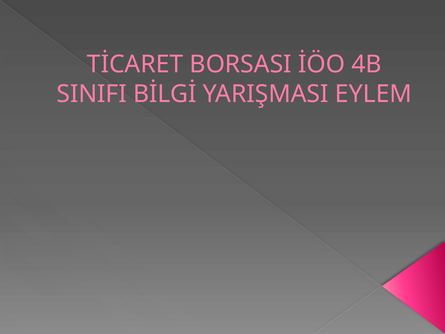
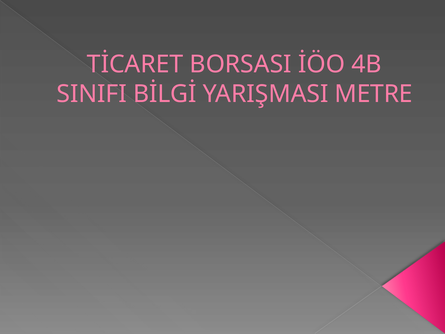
EYLEM: EYLEM -> METRE
